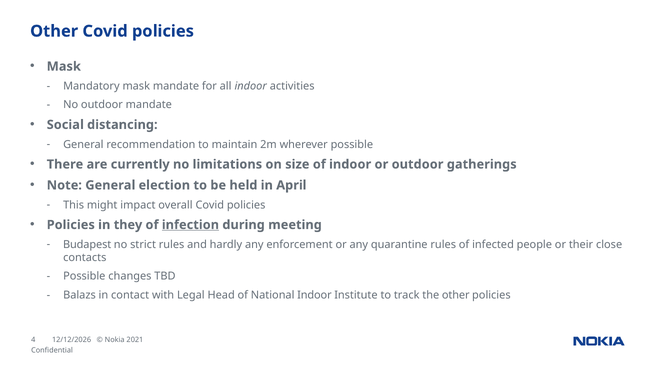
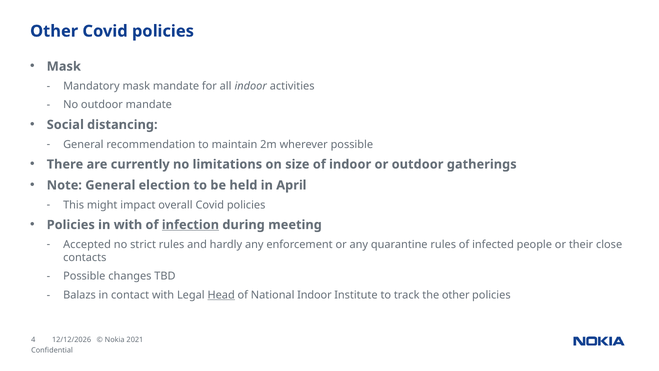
in they: they -> with
Budapest: Budapest -> Accepted
Head underline: none -> present
